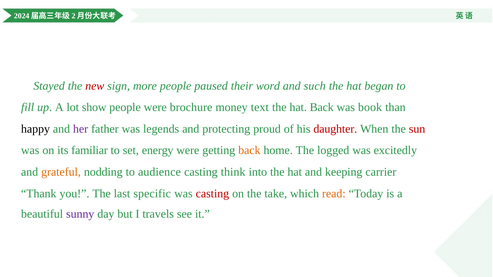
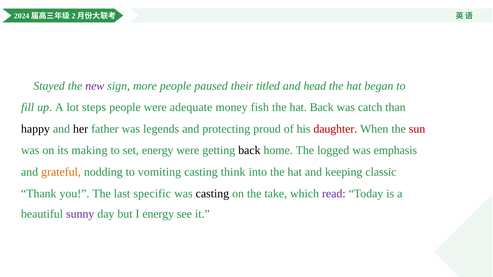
new colour: red -> purple
word: word -> titled
such: such -> head
show: show -> steps
brochure: brochure -> adequate
text: text -> fish
book: book -> catch
her colour: purple -> black
familiar: familiar -> making
back at (249, 151) colour: orange -> black
excitedly: excitedly -> emphasis
audience: audience -> vomiting
carrier: carrier -> classic
casting at (212, 194) colour: red -> black
read colour: orange -> purple
I travels: travels -> energy
